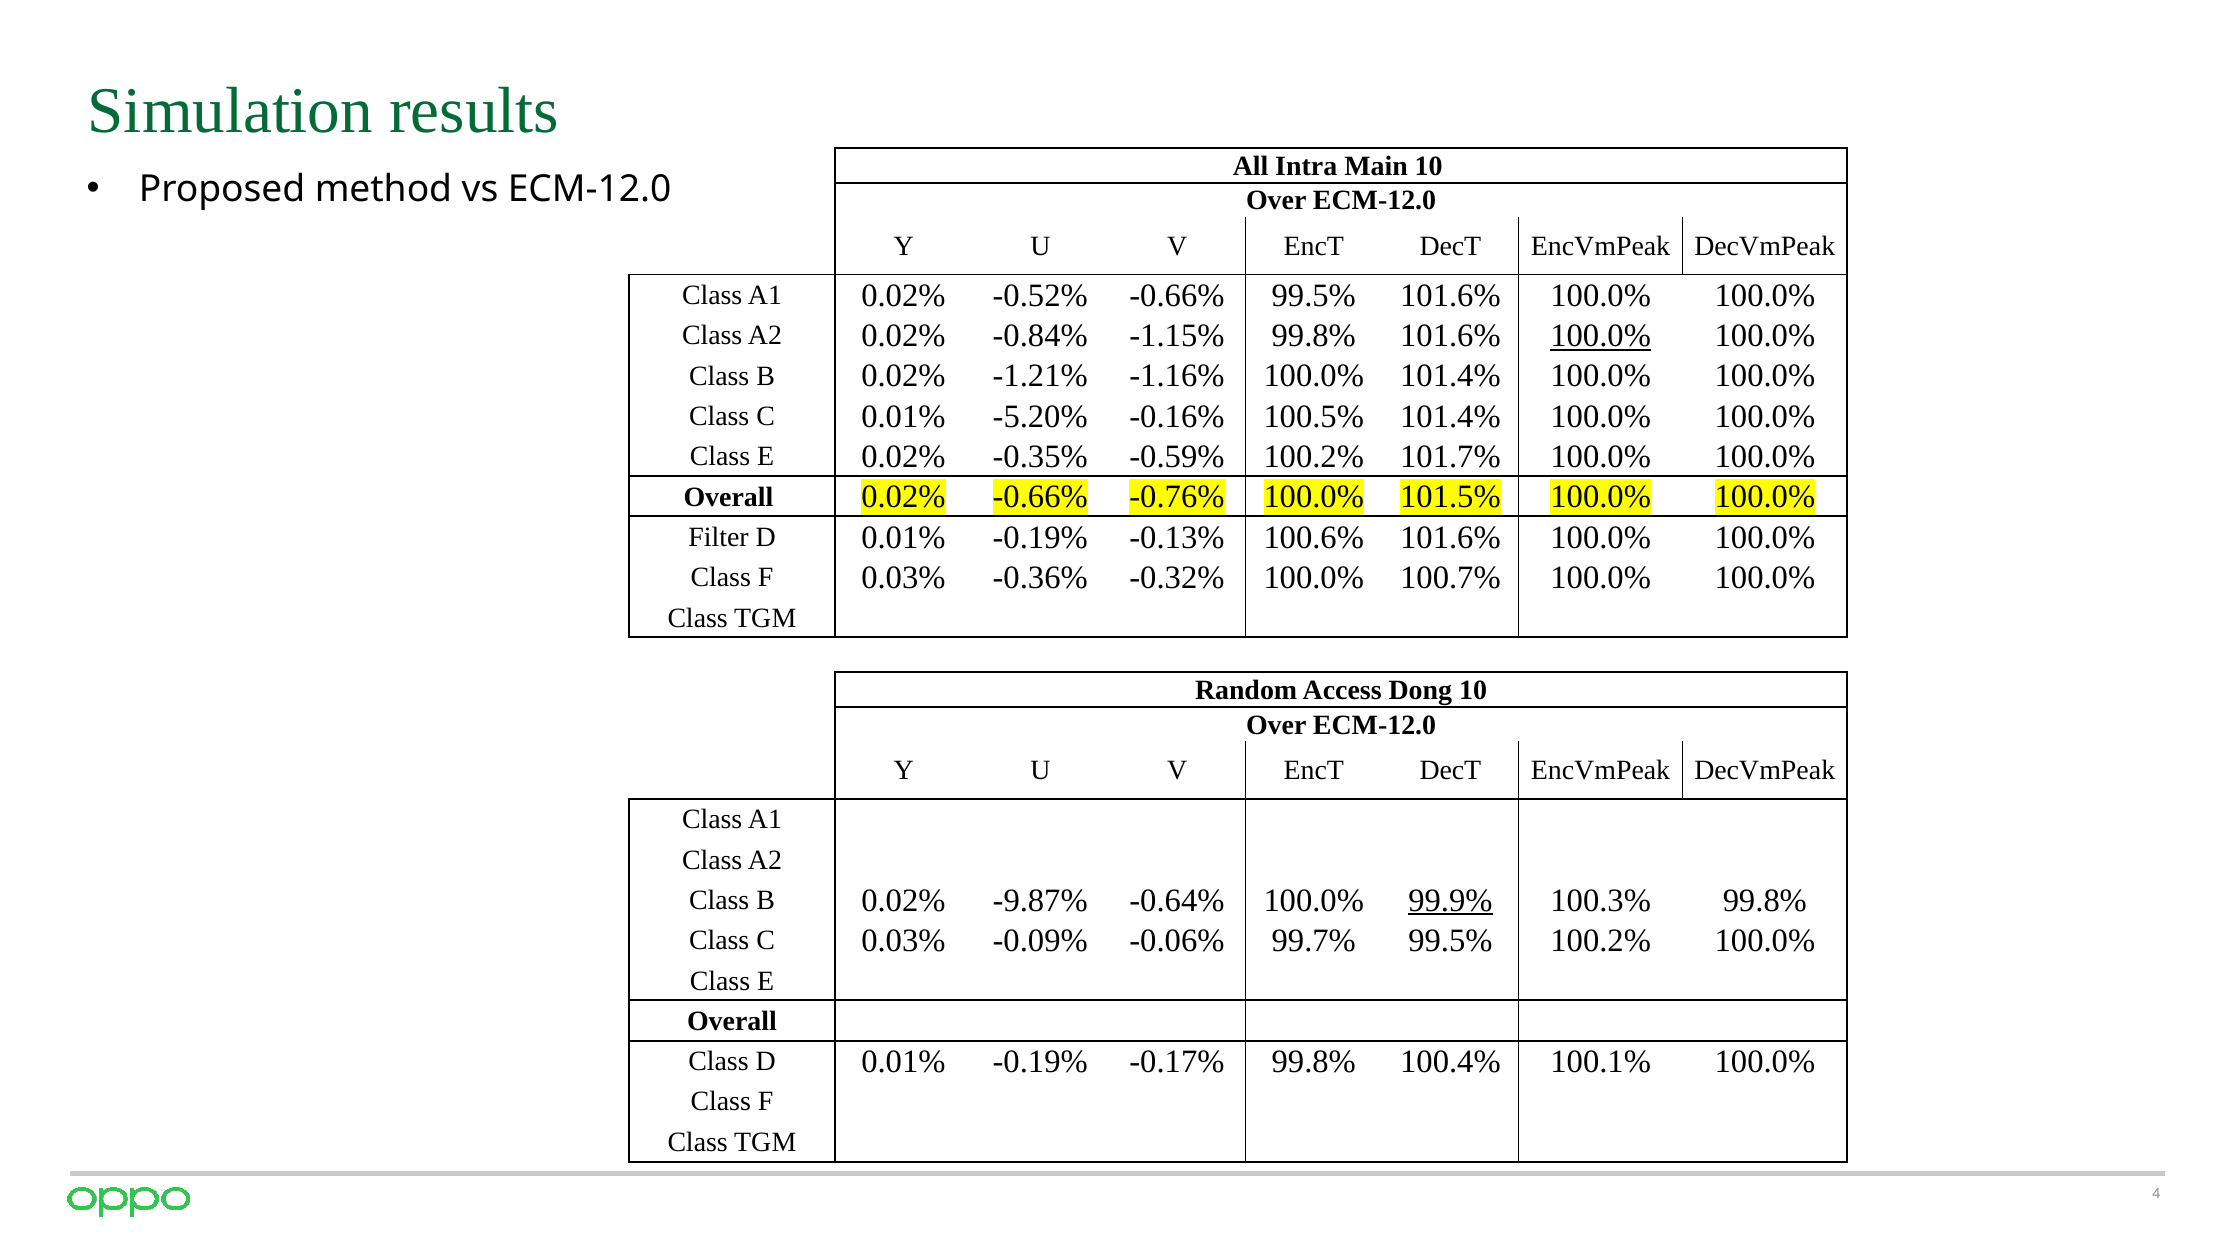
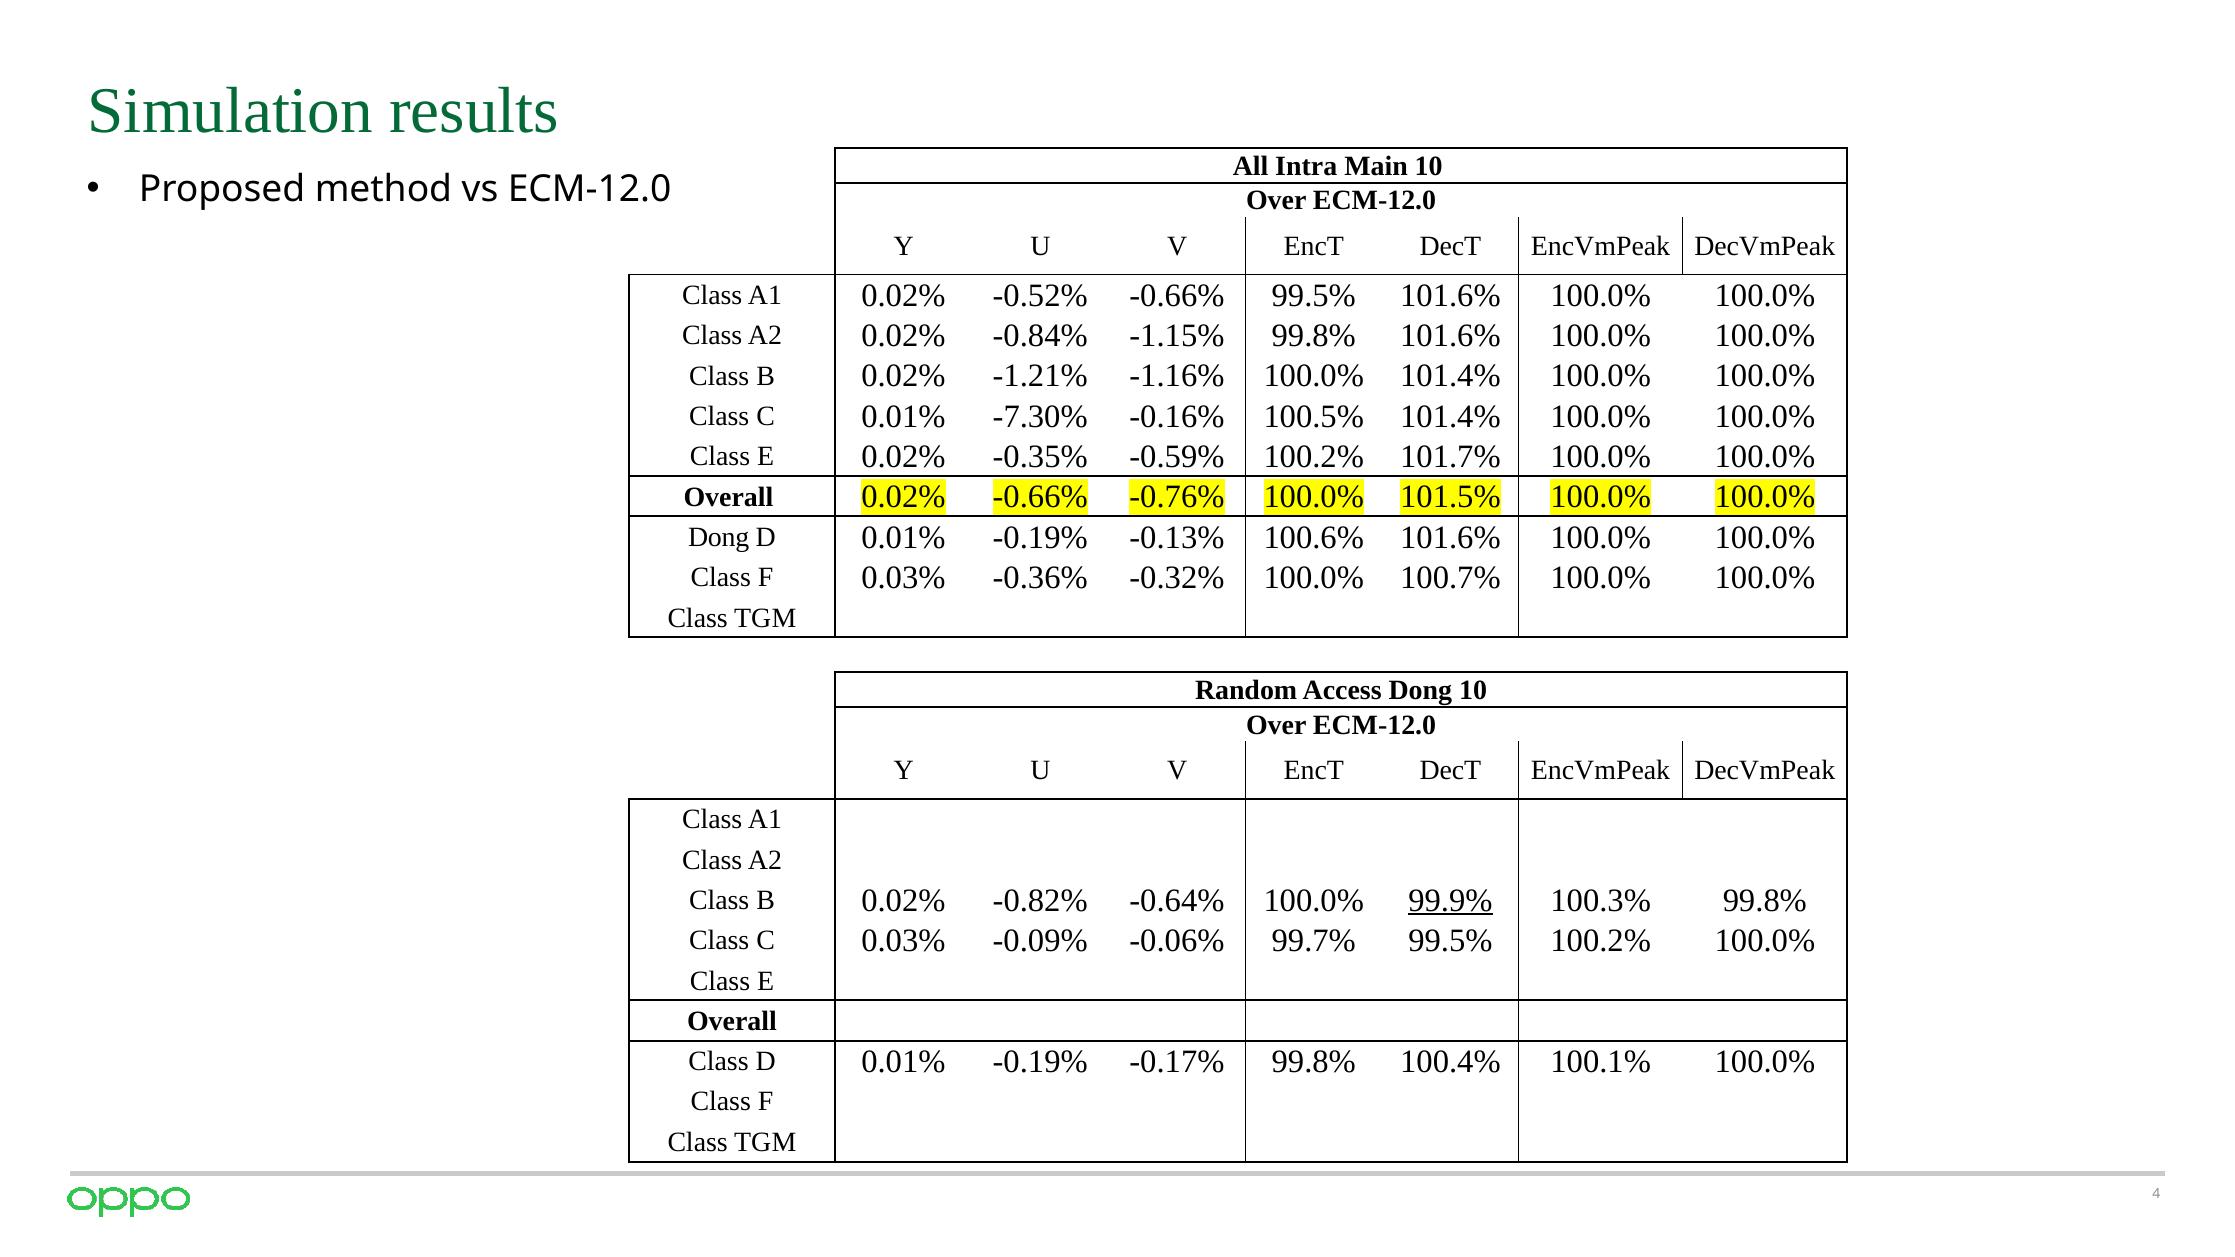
100.0% at (1601, 336) underline: present -> none
-5.20%: -5.20% -> -7.30%
Filter at (719, 537): Filter -> Dong
-9.87%: -9.87% -> -0.82%
